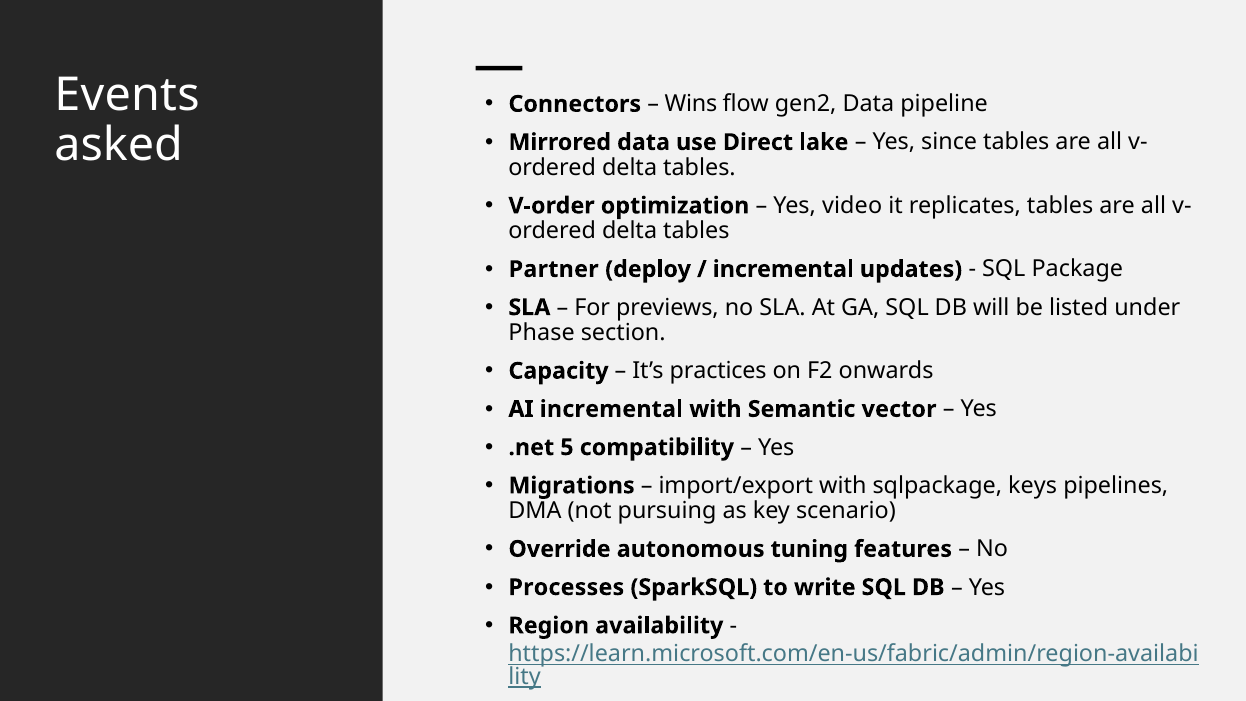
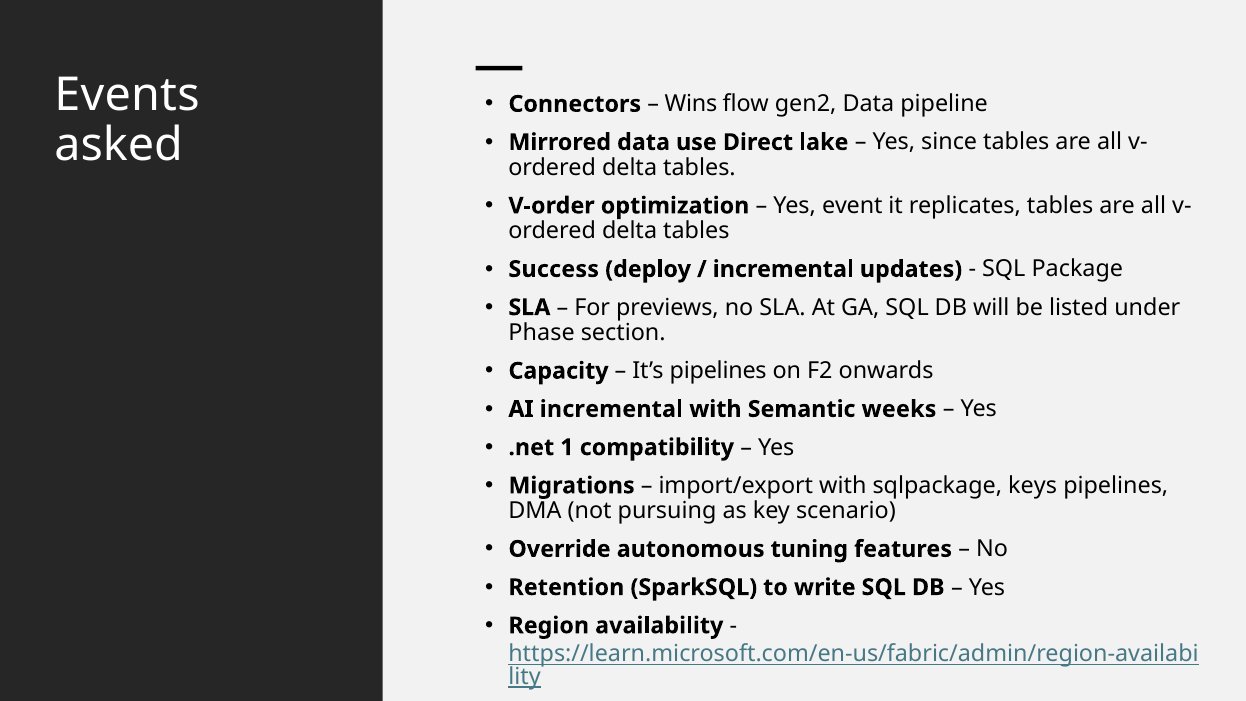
video: video -> event
Partner: Partner -> Success
It’s practices: practices -> pipelines
vector: vector -> weeks
5: 5 -> 1
Processes: Processes -> Retention
